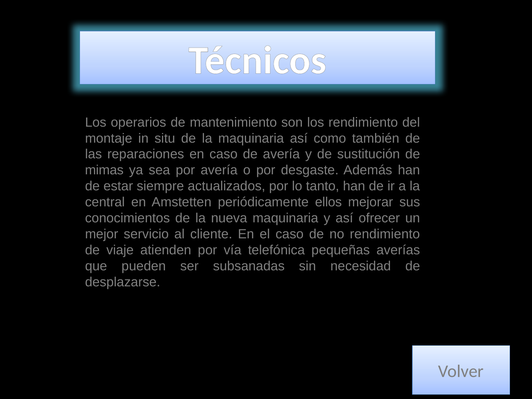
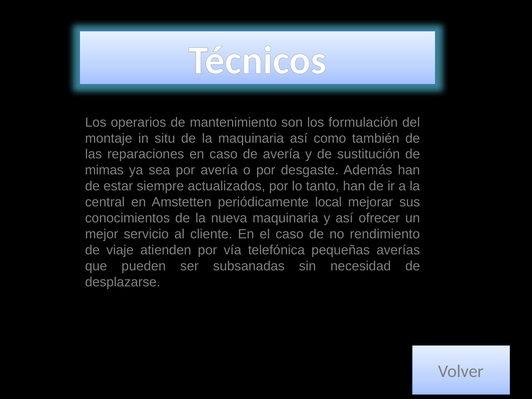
los rendimiento: rendimiento -> formulación
ellos: ellos -> local
